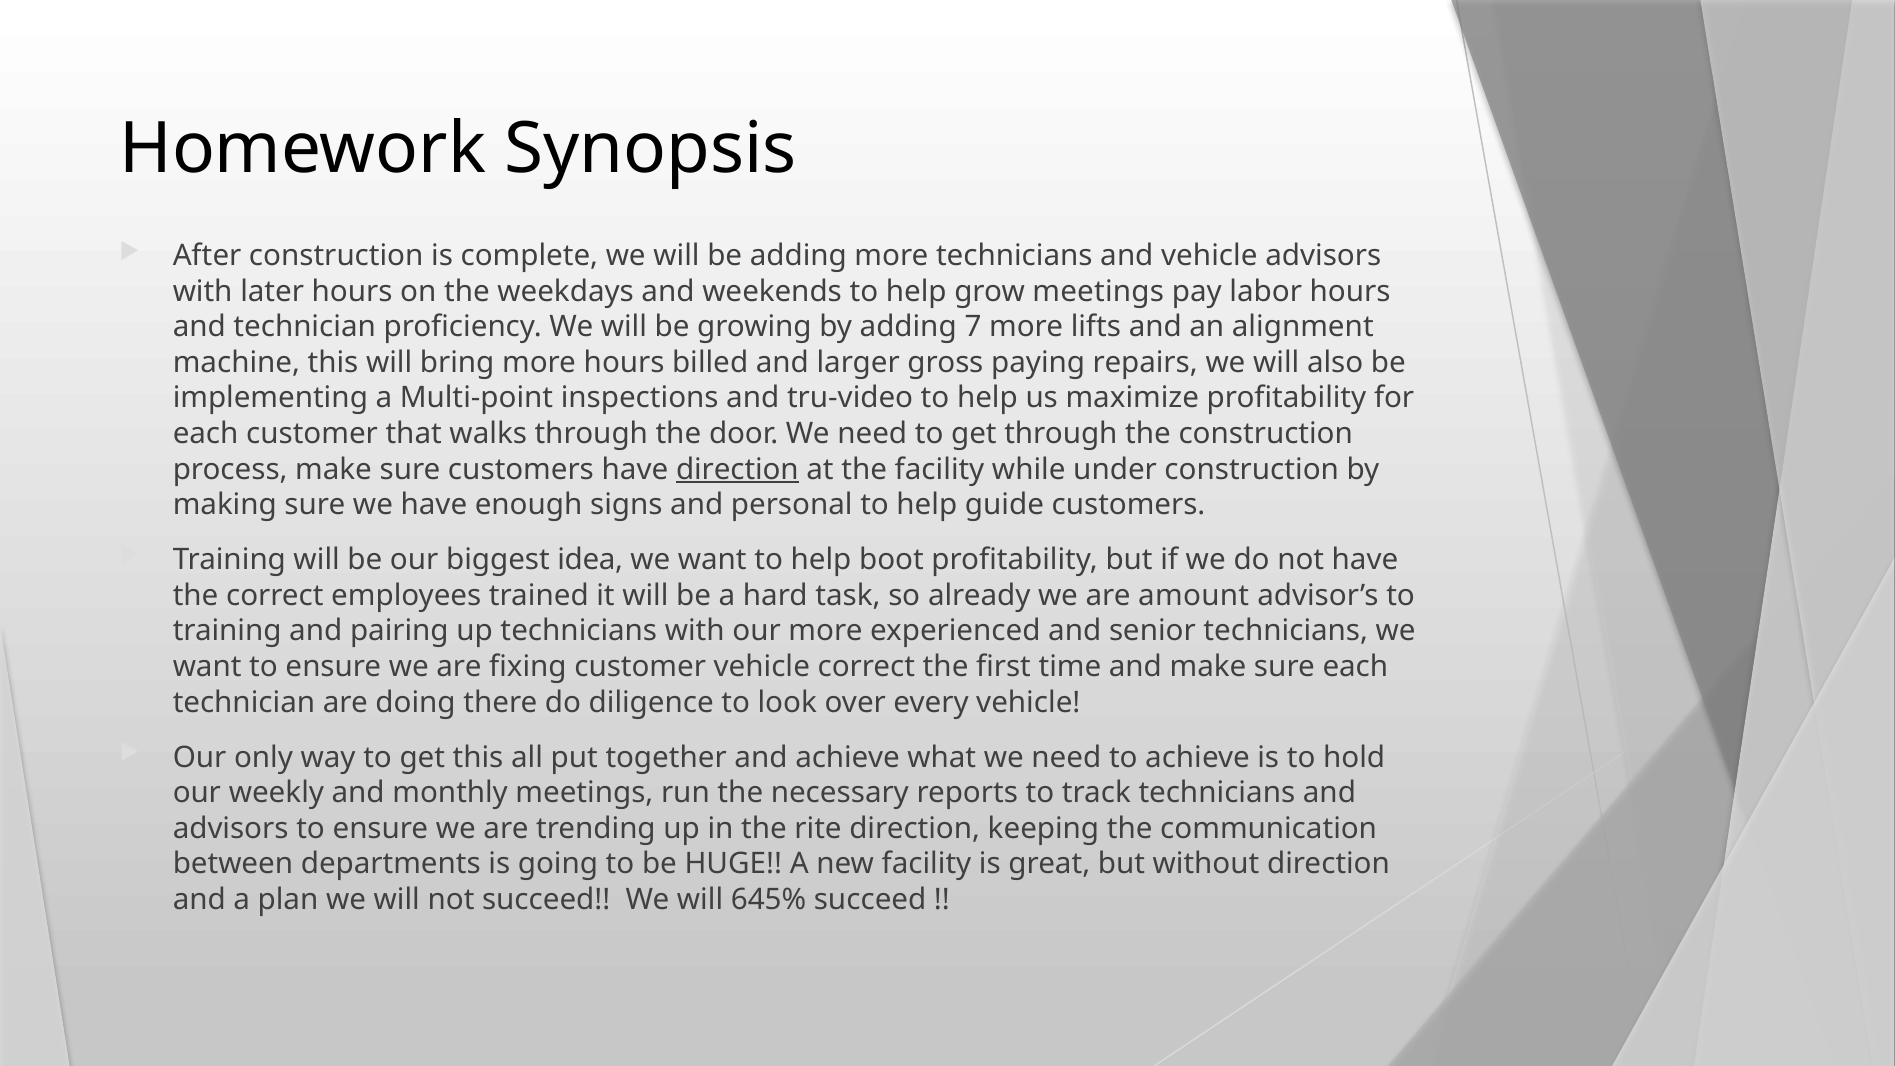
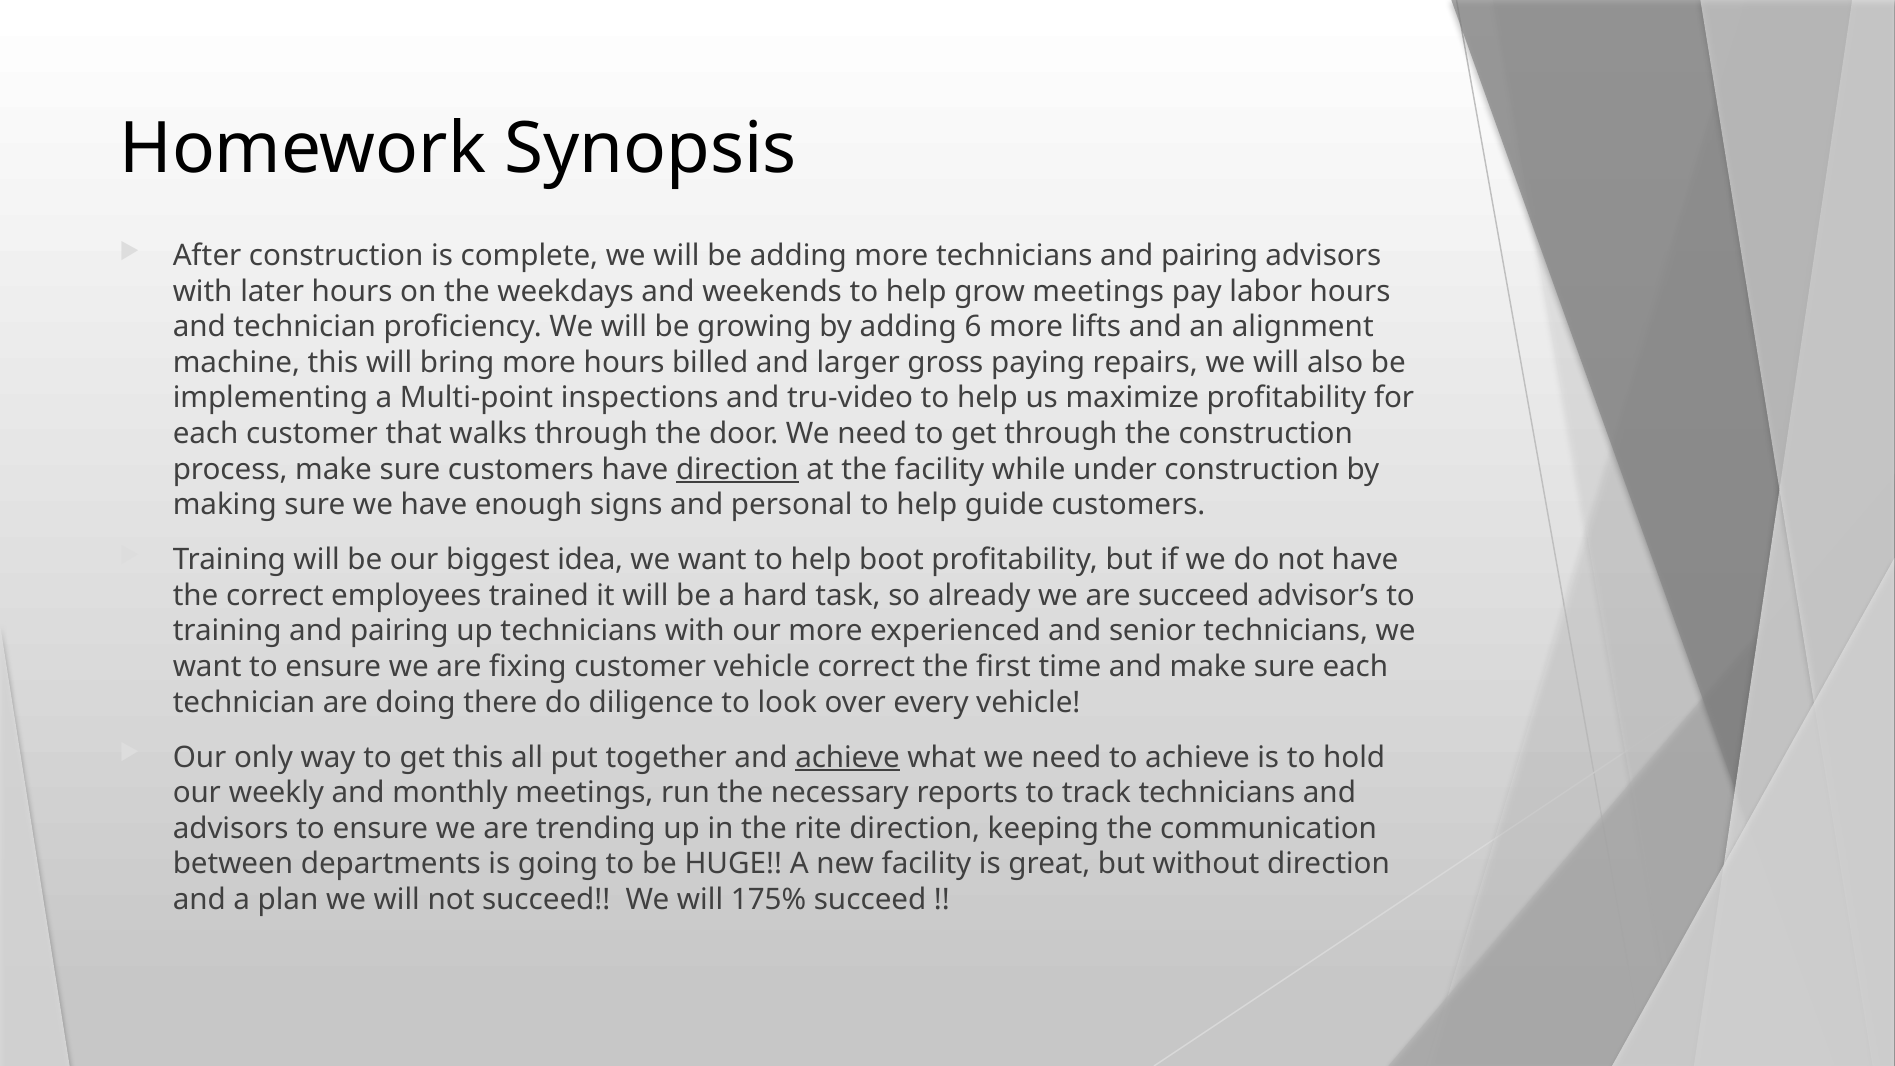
technicians and vehicle: vehicle -> pairing
7: 7 -> 6
are amount: amount -> succeed
achieve at (848, 757) underline: none -> present
645%: 645% -> 175%
